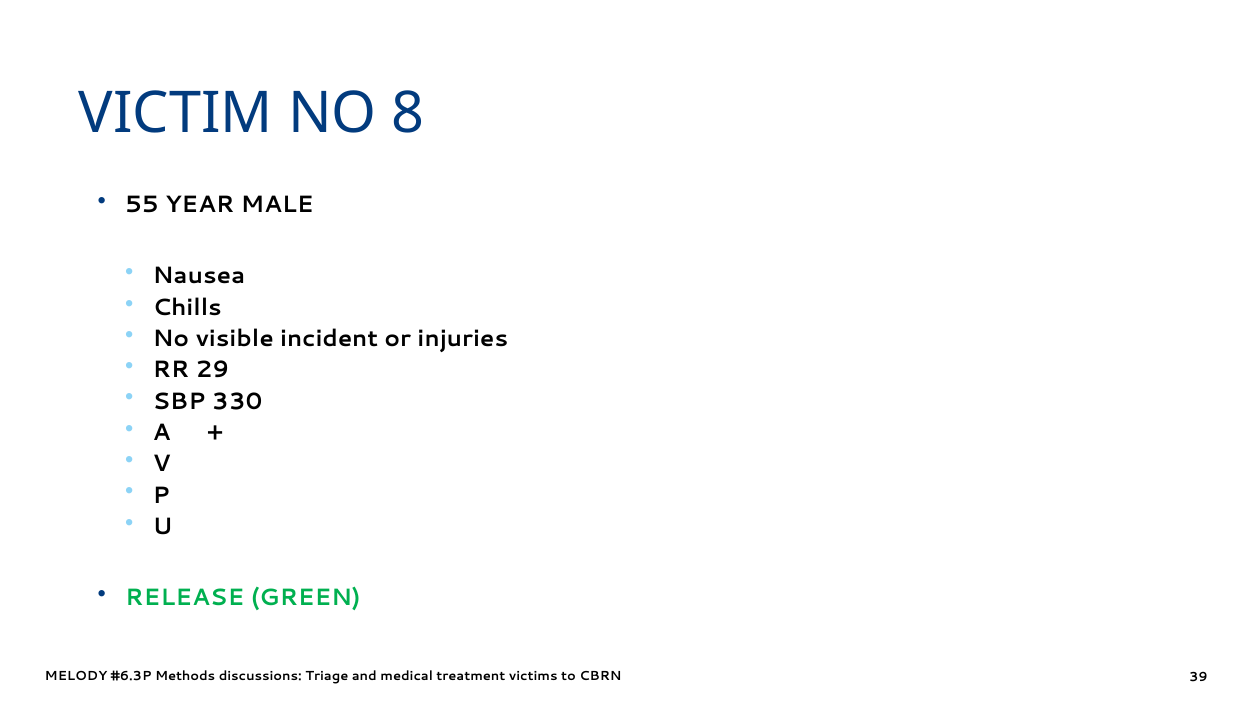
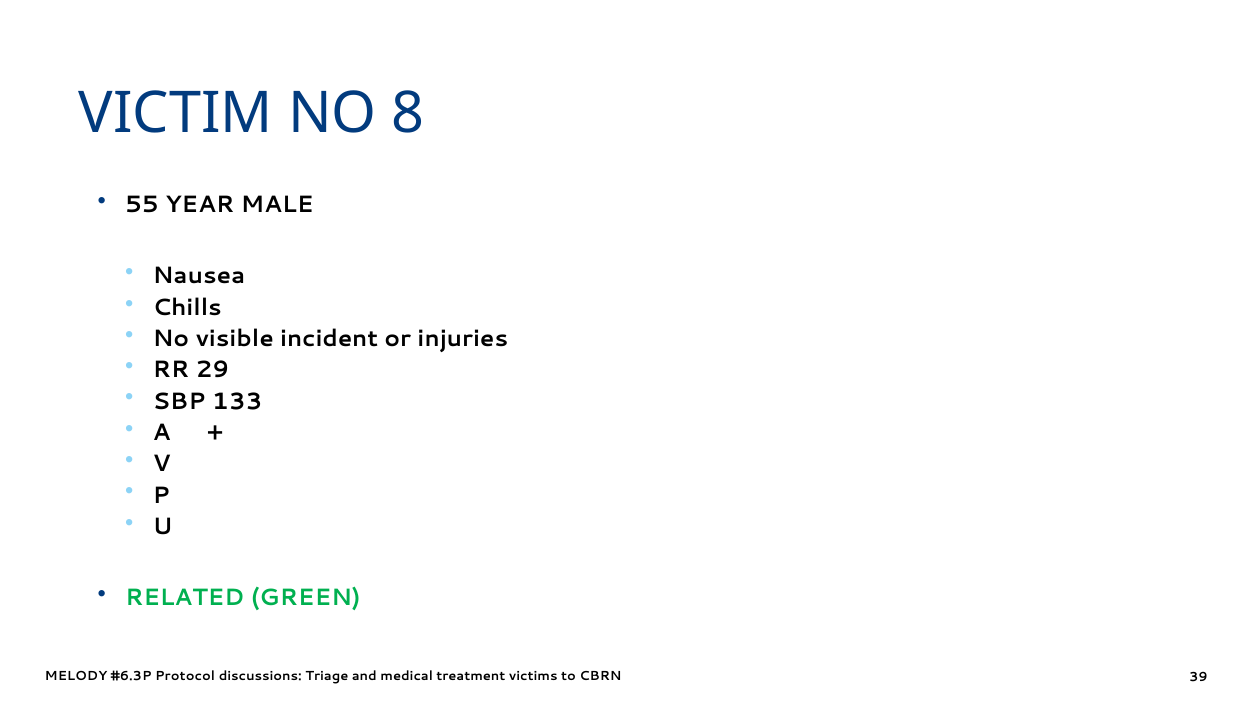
330: 330 -> 133
RELEASE: RELEASE -> RELATED
Methods: Methods -> Protocol
